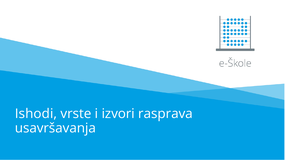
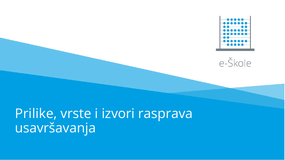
Ishodi: Ishodi -> Prilike
